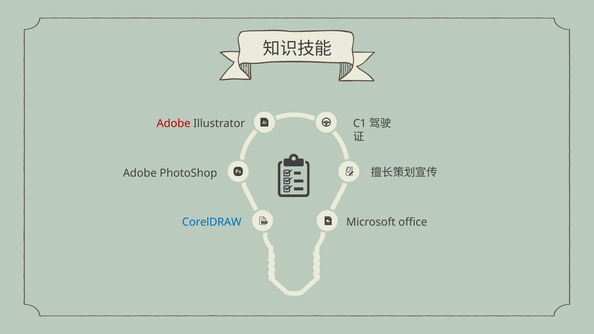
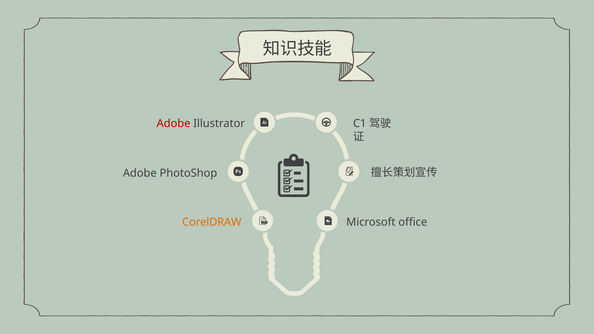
CorelDRAW colour: blue -> orange
